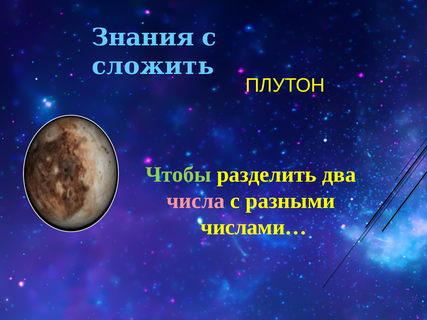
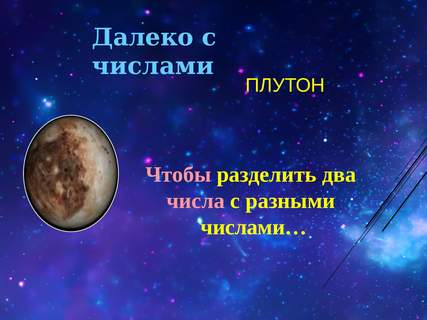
Знания: Знания -> Далеко
сложить: сложить -> числами
Чтобы colour: light green -> pink
